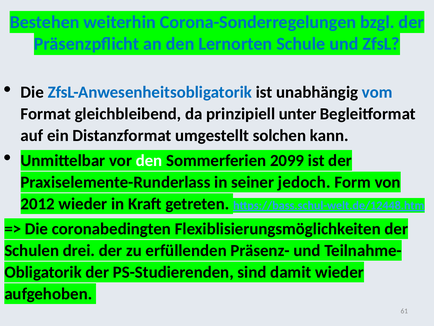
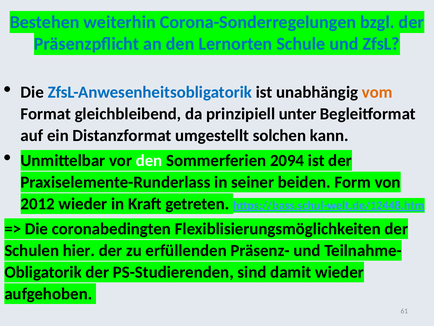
vom colour: blue -> orange
2099: 2099 -> 2094
jedoch: jedoch -> beiden
drei: drei -> hier
